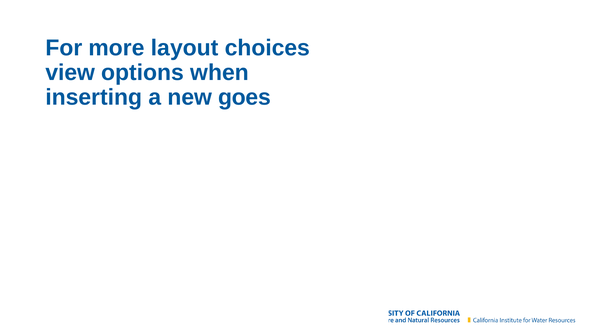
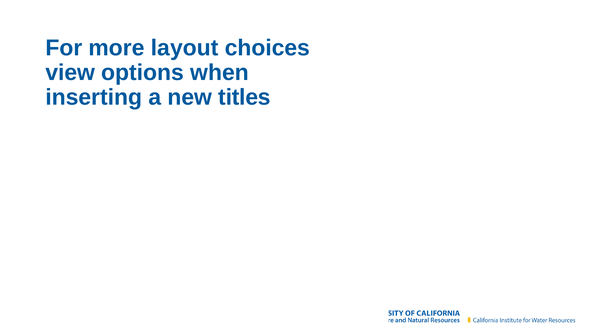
goes: goes -> titles
